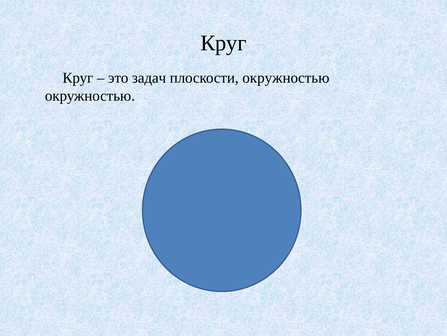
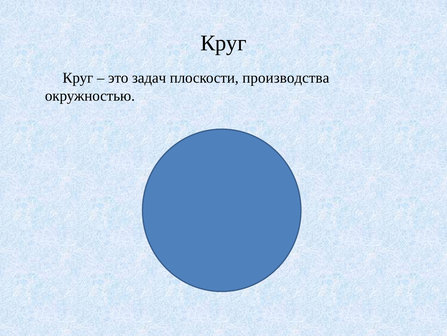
плоскости окружностью: окружностью -> производства
